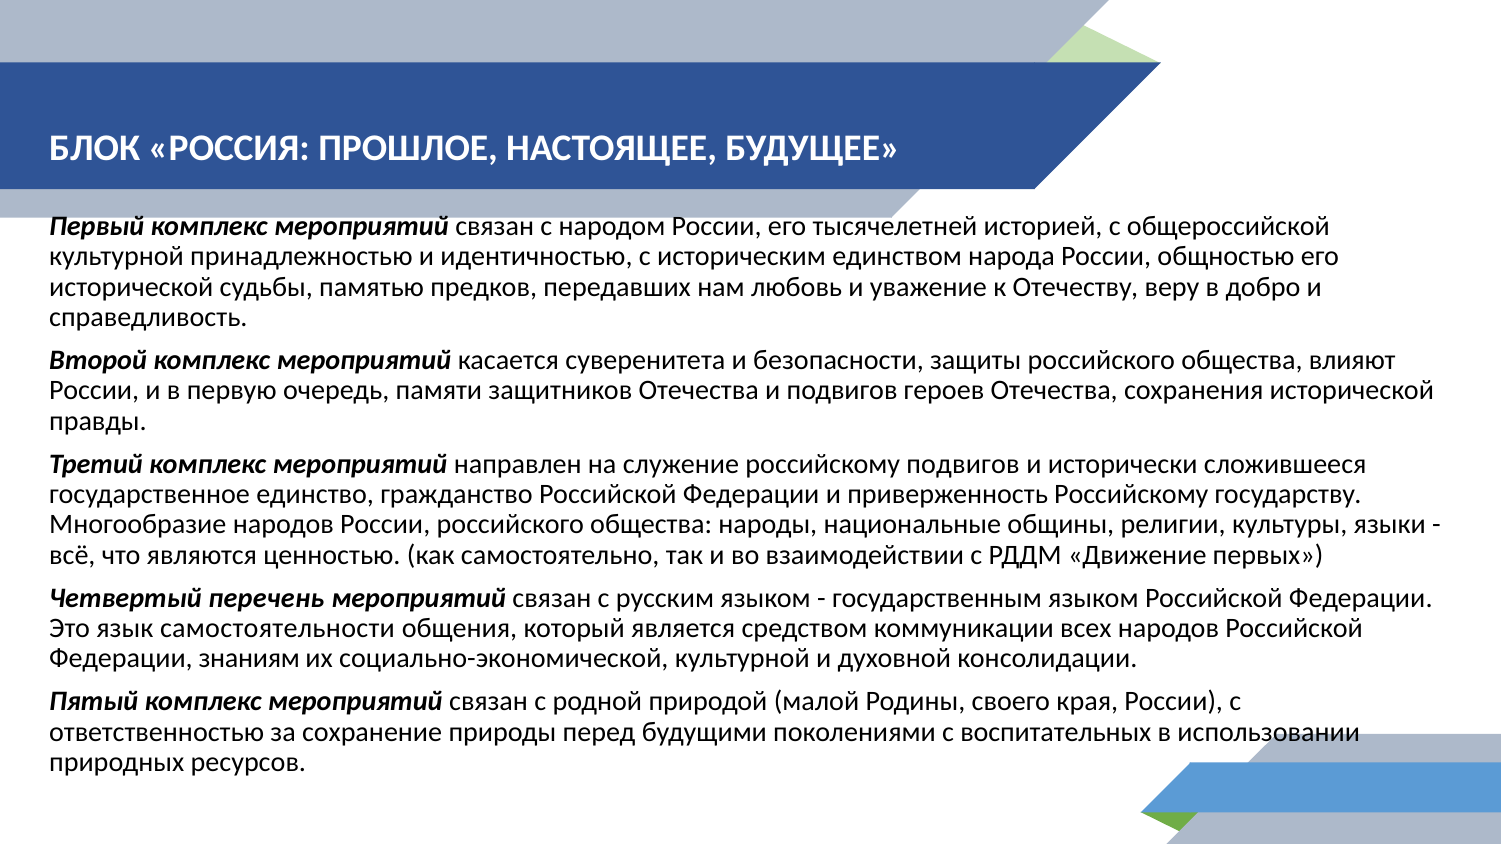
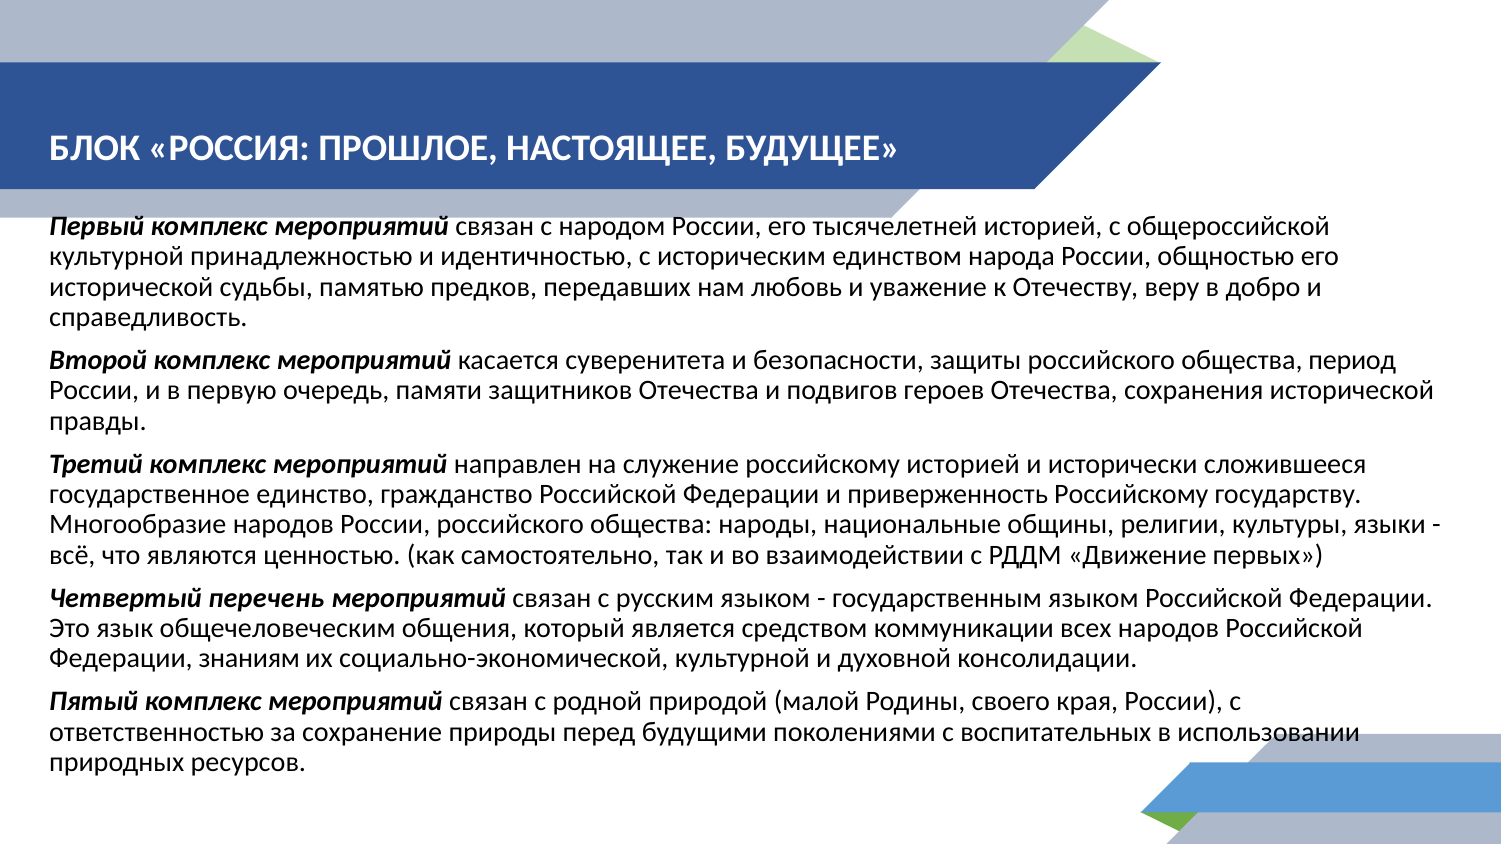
влияют: влияют -> период
российскому подвигов: подвигов -> историей
самостоятельности: самостоятельности -> общечеловеческим
